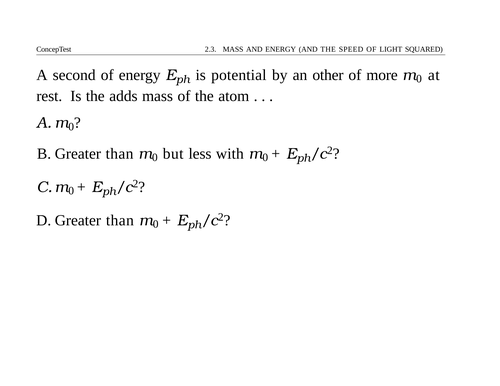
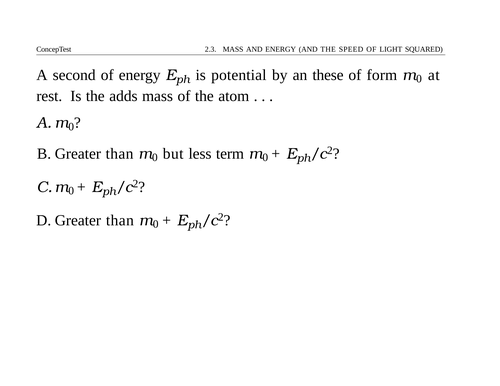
other: other -> these
more: more -> form
with: with -> term
